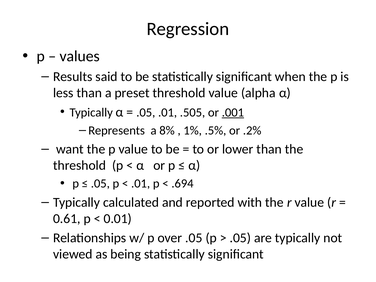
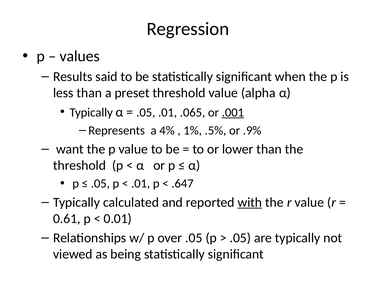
.505: .505 -> .065
8%: 8% -> 4%
.2%: .2% -> .9%
.694: .694 -> .647
with underline: none -> present
